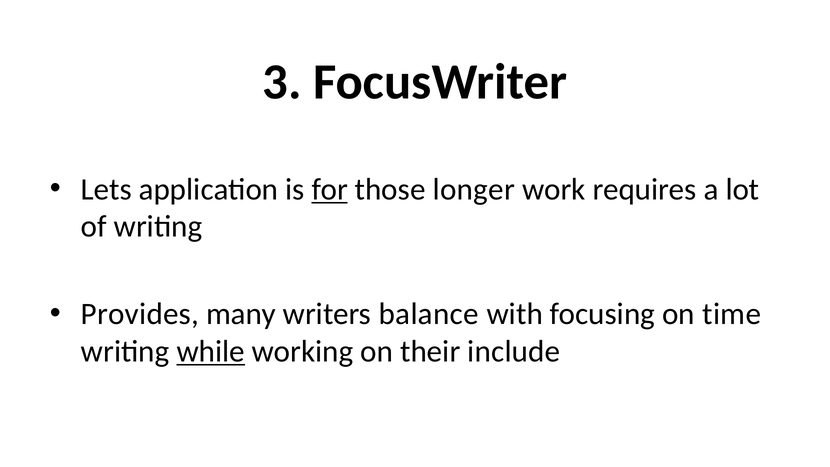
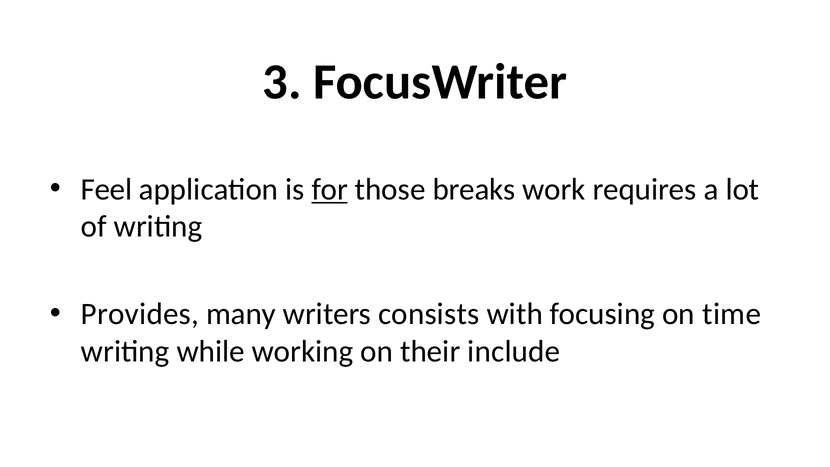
Lets: Lets -> Feel
longer: longer -> breaks
balance: balance -> consists
while underline: present -> none
